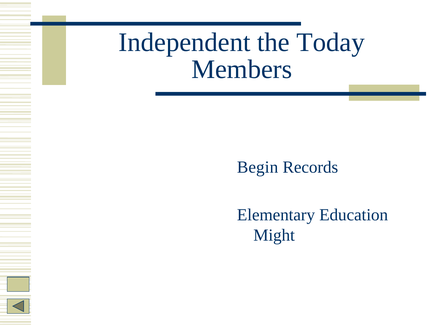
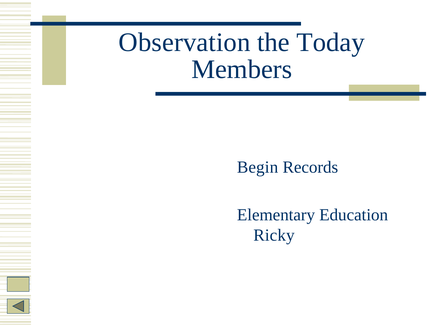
Independent: Independent -> Observation
Might: Might -> Ricky
